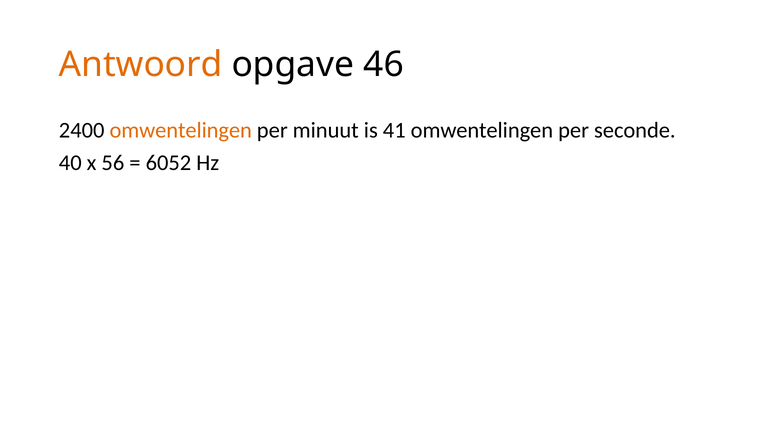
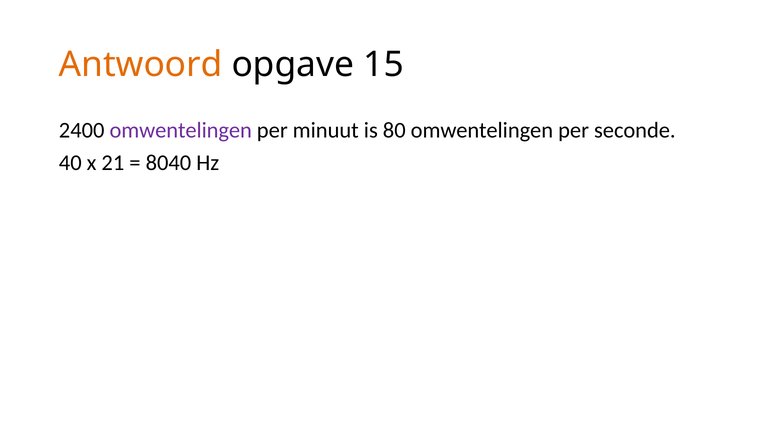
46: 46 -> 15
omwentelingen at (181, 131) colour: orange -> purple
41: 41 -> 80
56: 56 -> 21
6052: 6052 -> 8040
